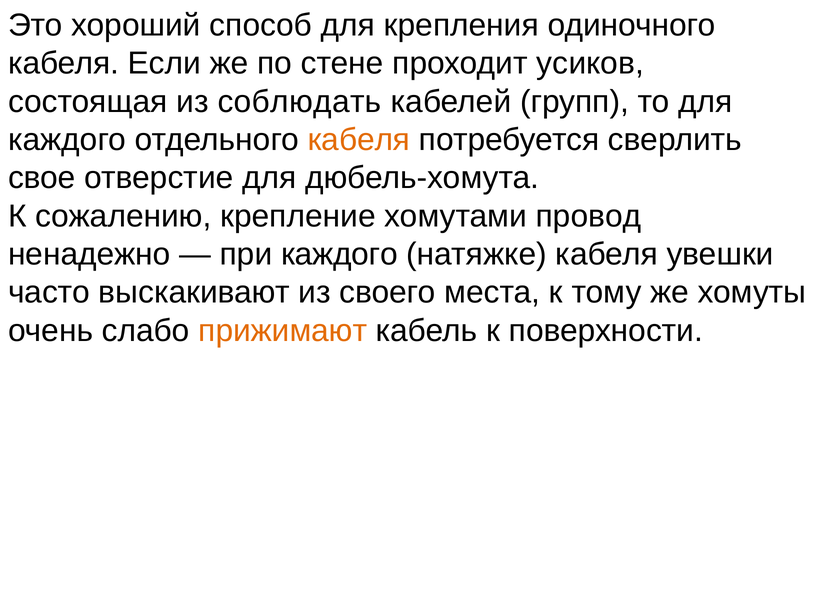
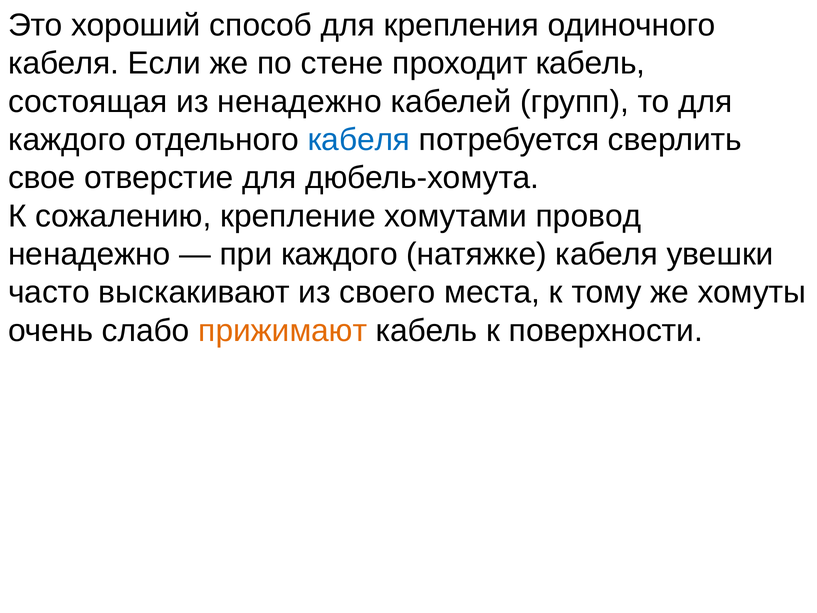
проходит усиков: усиков -> кабель
из соблюдать: соблюдать -> ненадежно
кабеля at (359, 140) colour: orange -> blue
